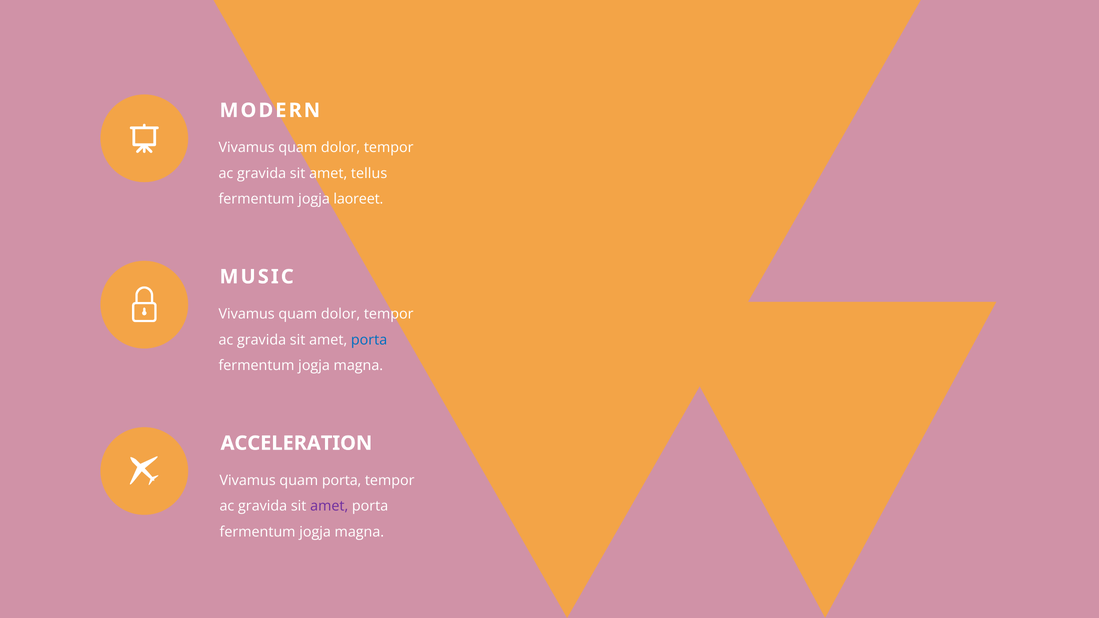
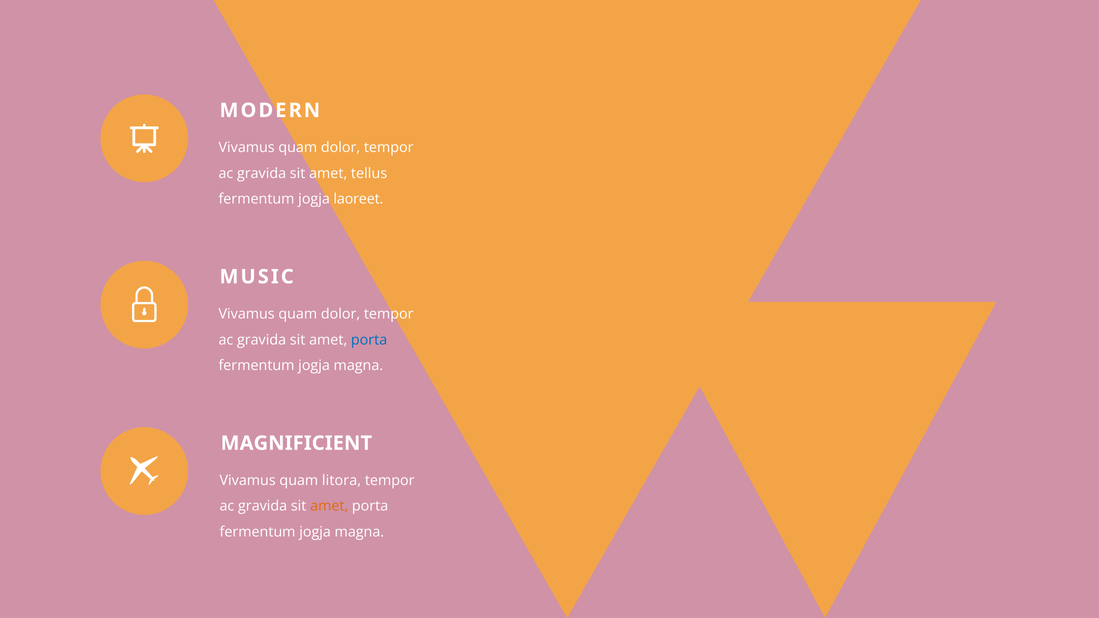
ACCELERATION: ACCELERATION -> MAGNIFICIENT
quam porta: porta -> litora
amet at (329, 506) colour: purple -> orange
